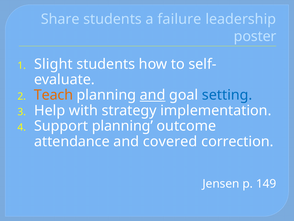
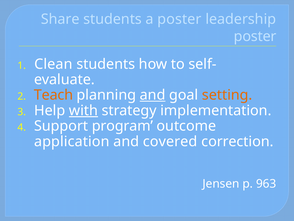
a failure: failure -> poster
Slight: Slight -> Clean
setting colour: blue -> orange
with underline: none -> present
Support planning: planning -> program
attendance: attendance -> application
149: 149 -> 963
